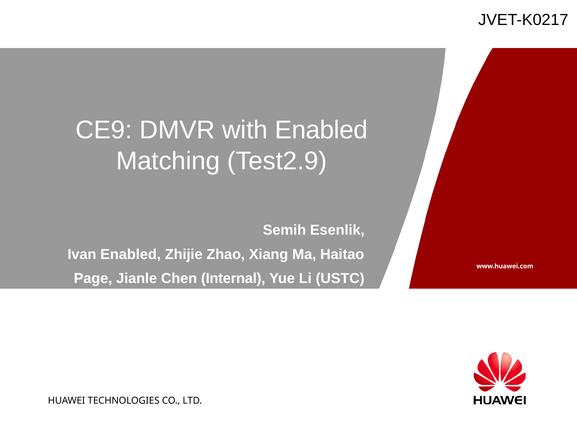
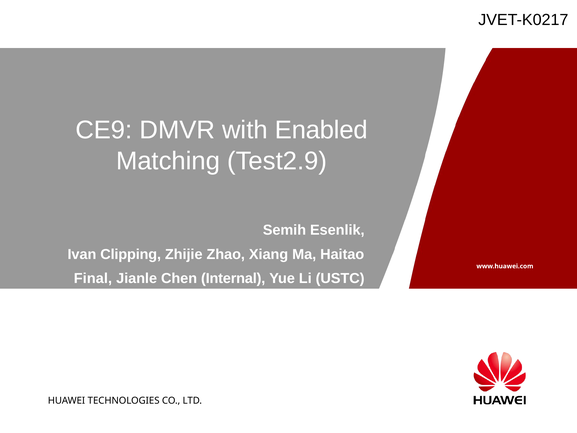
Ivan Enabled: Enabled -> Clipping
Page: Page -> Final
